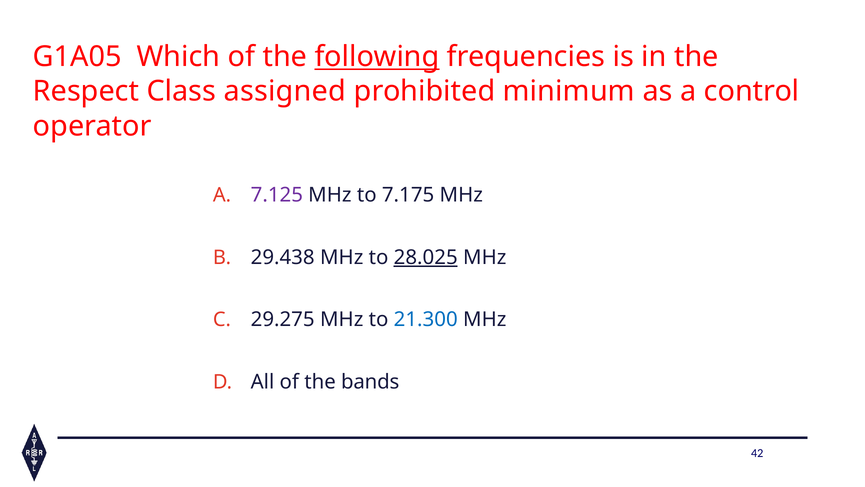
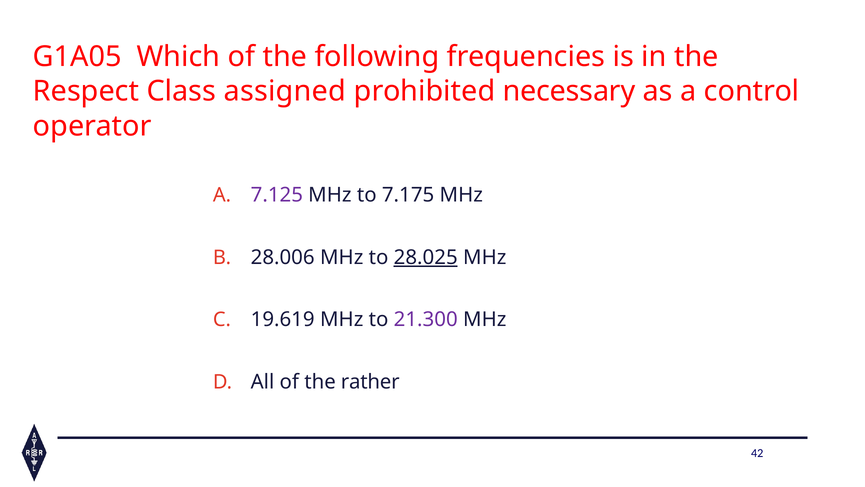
following underline: present -> none
minimum: minimum -> necessary
29.438: 29.438 -> 28.006
29.275: 29.275 -> 19.619
21.300 colour: blue -> purple
bands: bands -> rather
